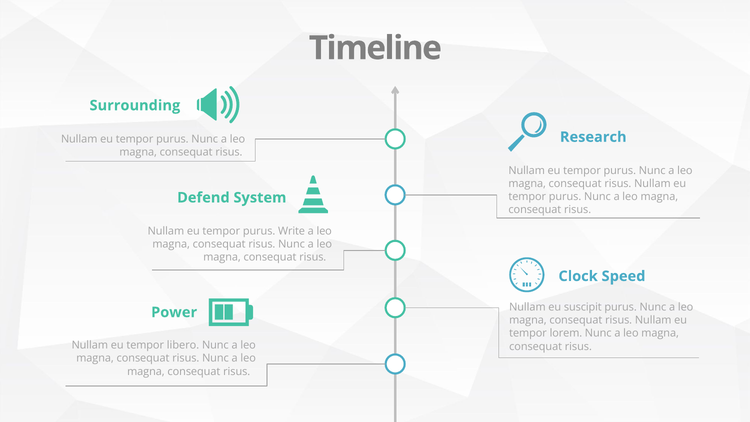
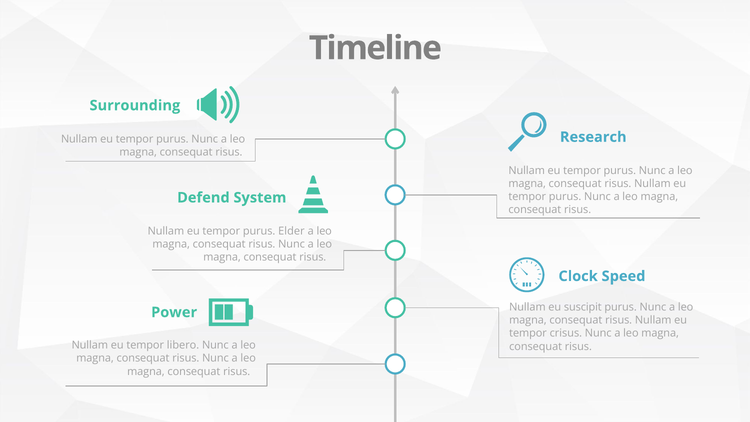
Write: Write -> Elder
lorem: lorem -> crisus
